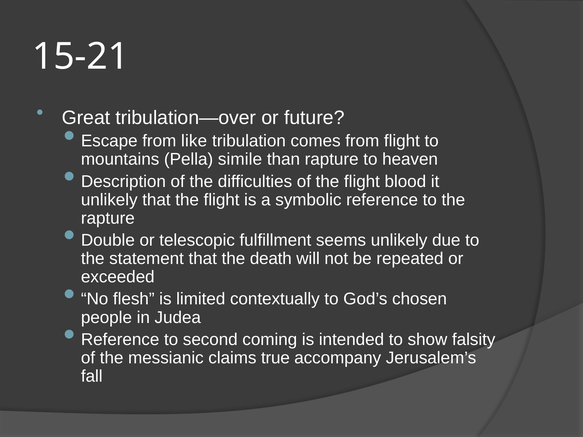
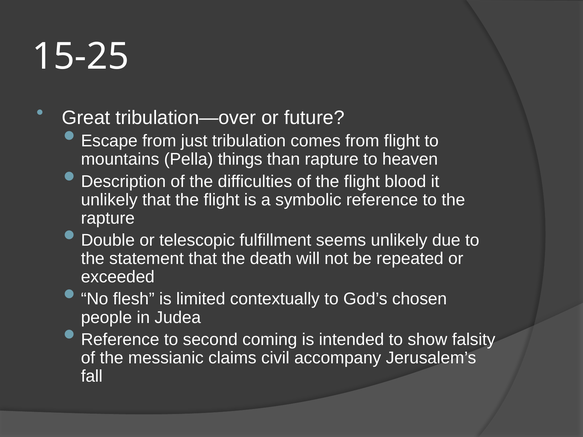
15-21: 15-21 -> 15-25
like: like -> just
simile: simile -> things
true: true -> civil
